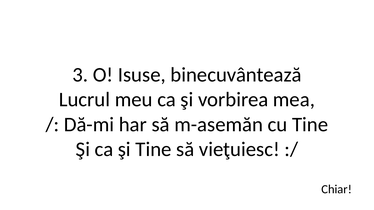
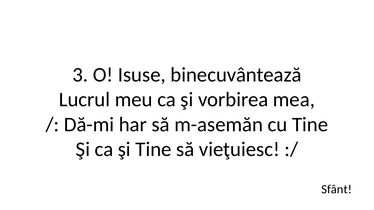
Chiar: Chiar -> Sfânt
